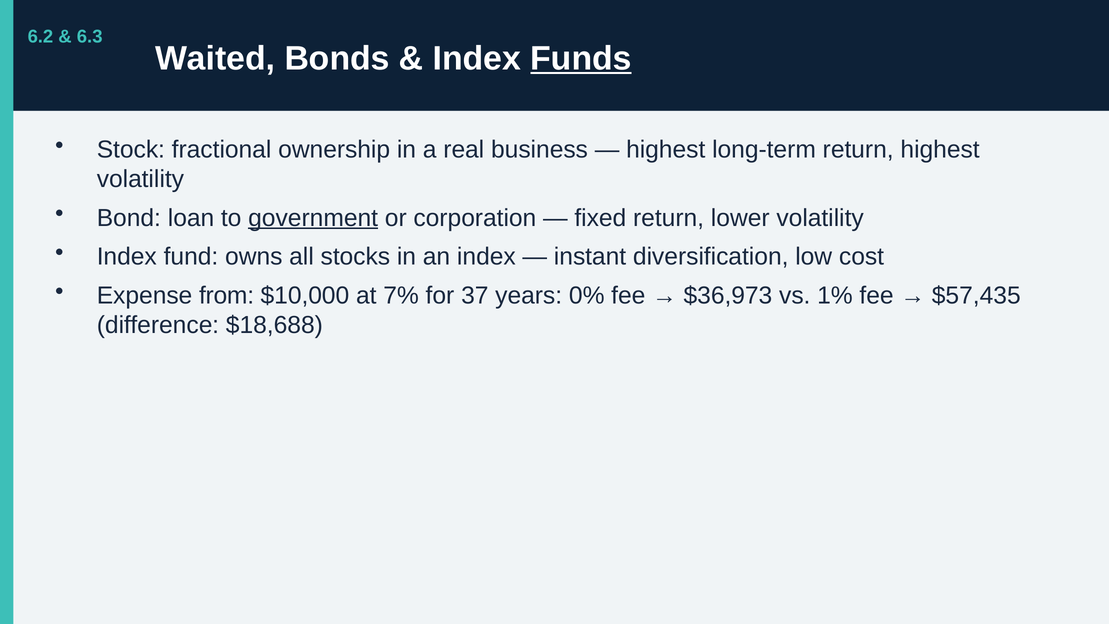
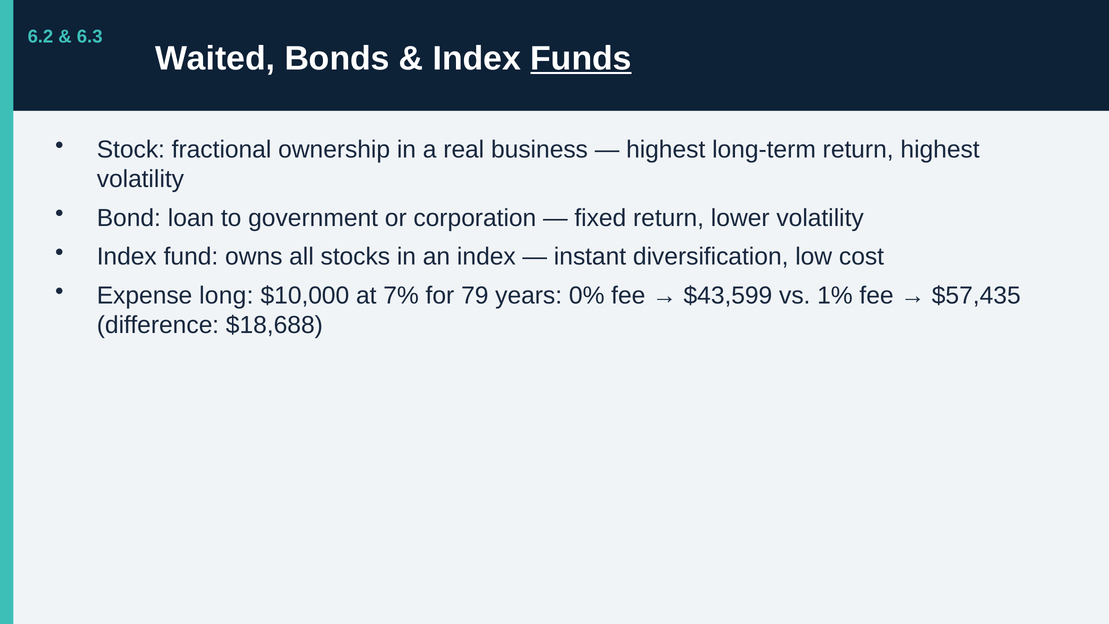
government underline: present -> none
from: from -> long
37: 37 -> 79
$36,973: $36,973 -> $43,599
